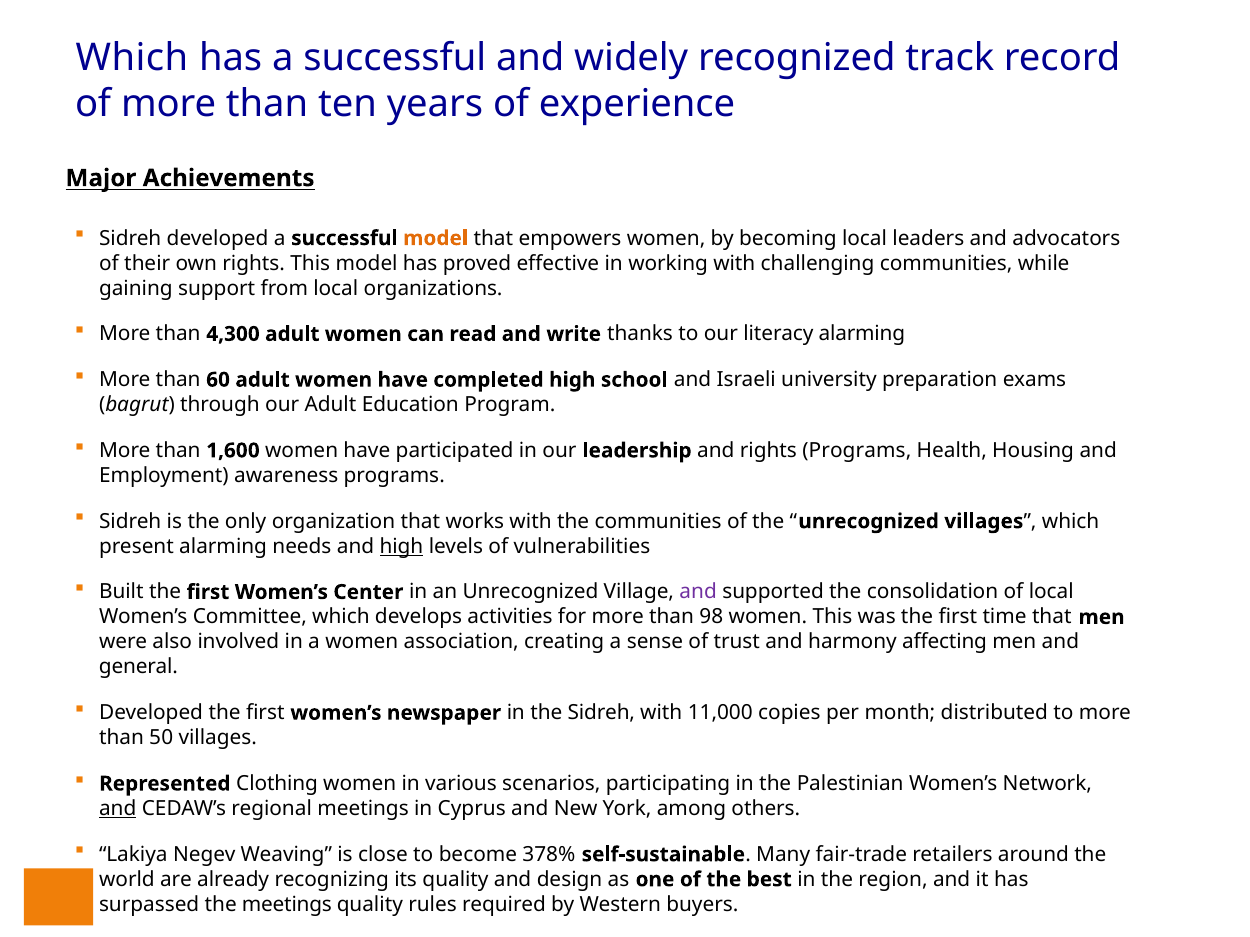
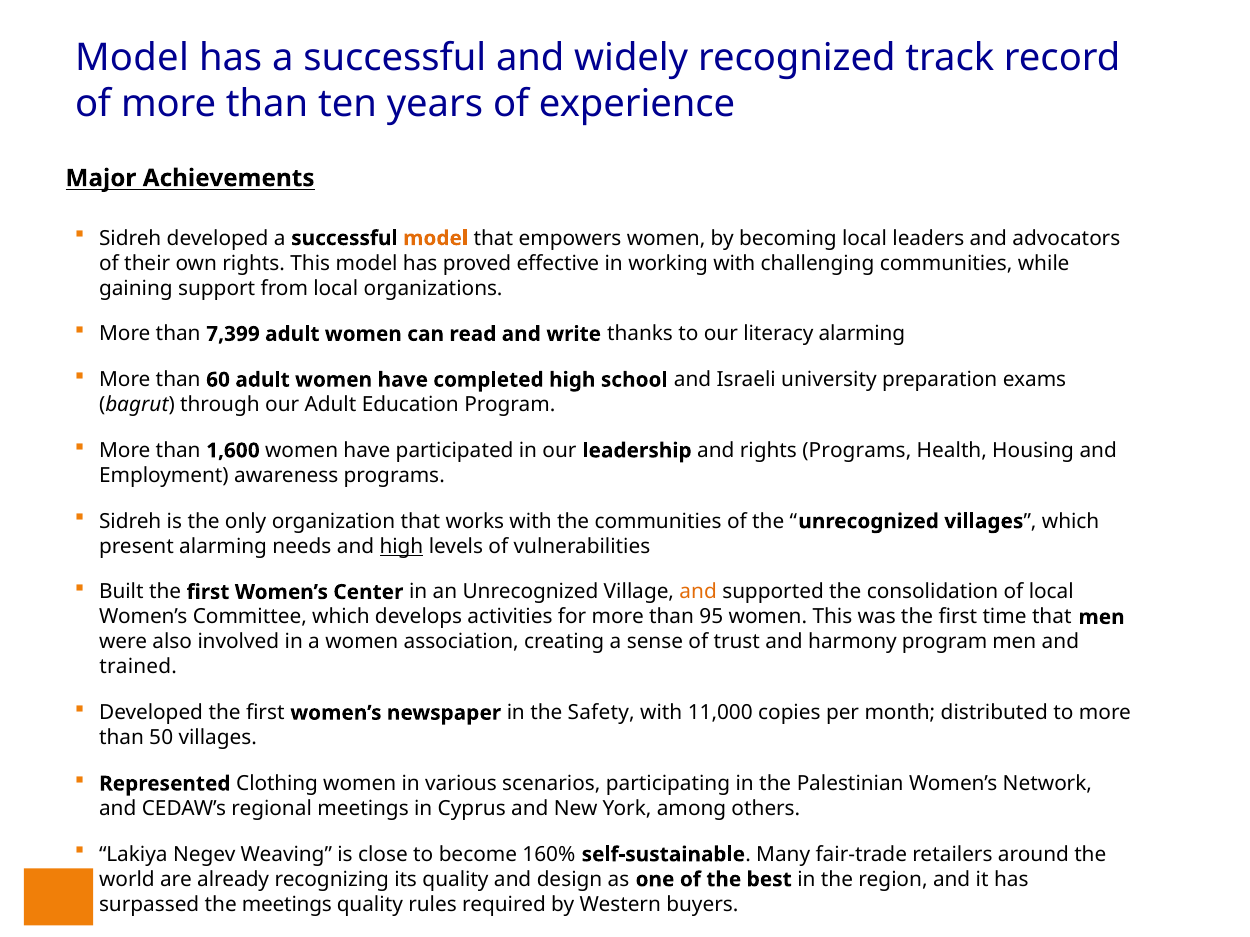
Which at (132, 58): Which -> Model
4,300: 4,300 -> 7,399
and at (698, 592) colour: purple -> orange
98: 98 -> 95
harmony affecting: affecting -> program
general: general -> trained
the Sidreh: Sidreh -> Safety
and at (118, 809) underline: present -> none
378%: 378% -> 160%
